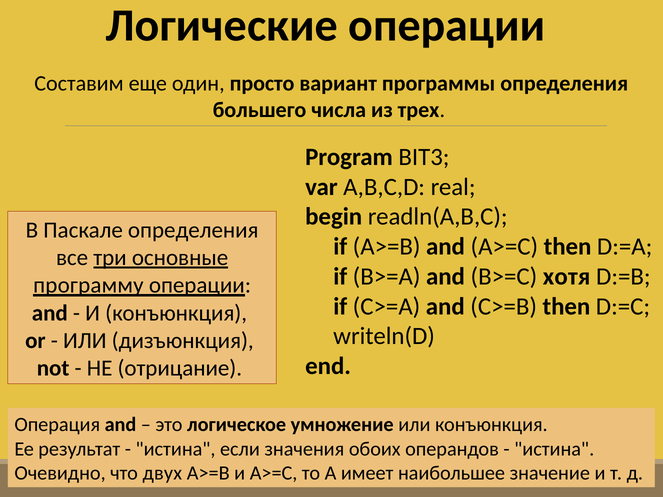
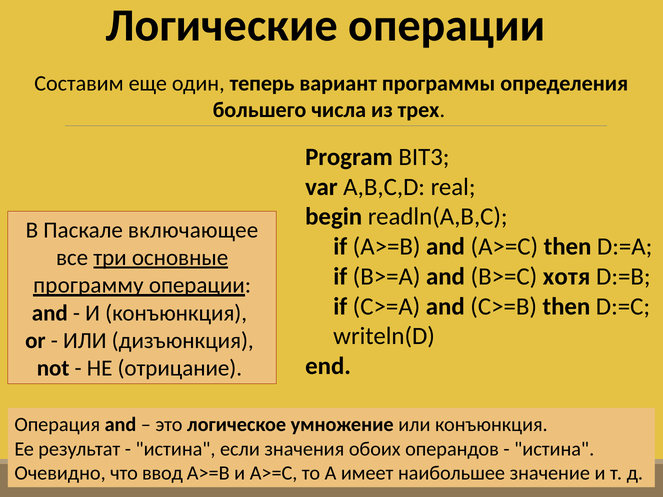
просто: просто -> теперь
Паскале определения: определения -> включающее
двух: двух -> ввод
